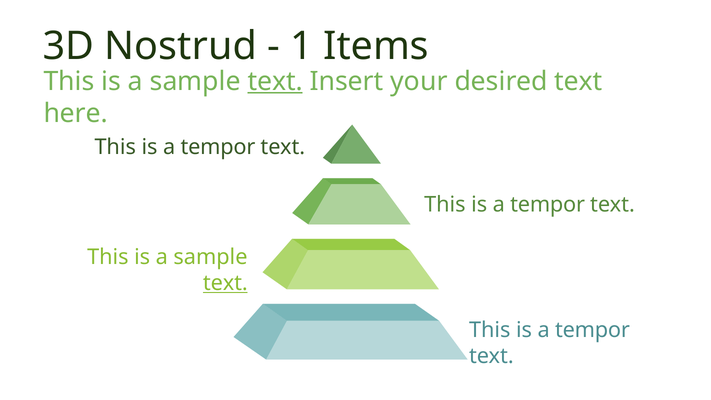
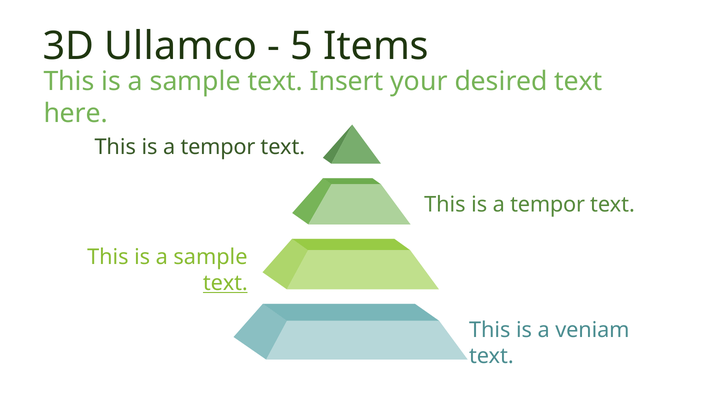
Nostrud: Nostrud -> Ullamco
1: 1 -> 5
text at (275, 81) underline: present -> none
tempor at (592, 330): tempor -> veniam
